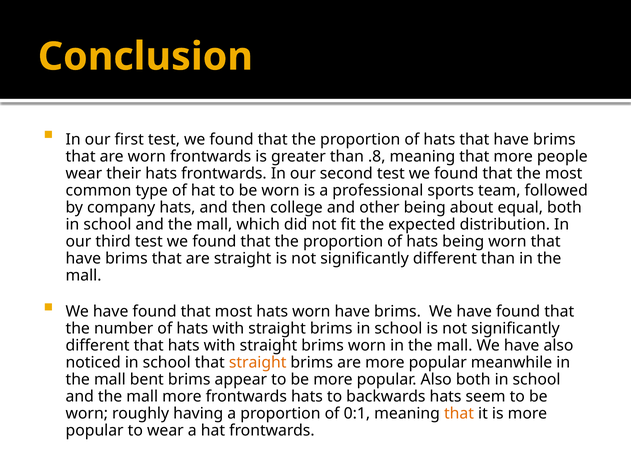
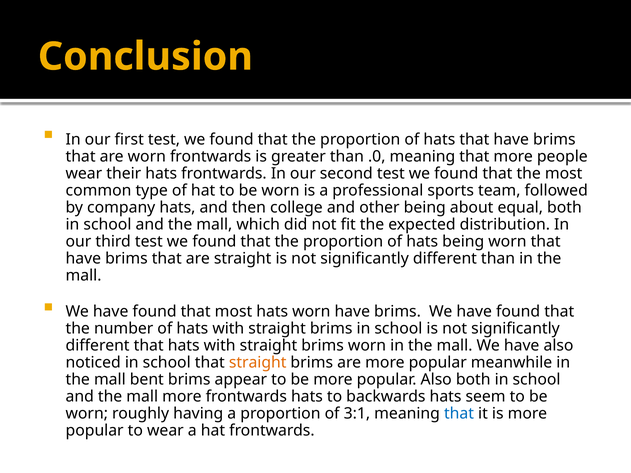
.8: .8 -> .0
0:1: 0:1 -> 3:1
that at (459, 414) colour: orange -> blue
